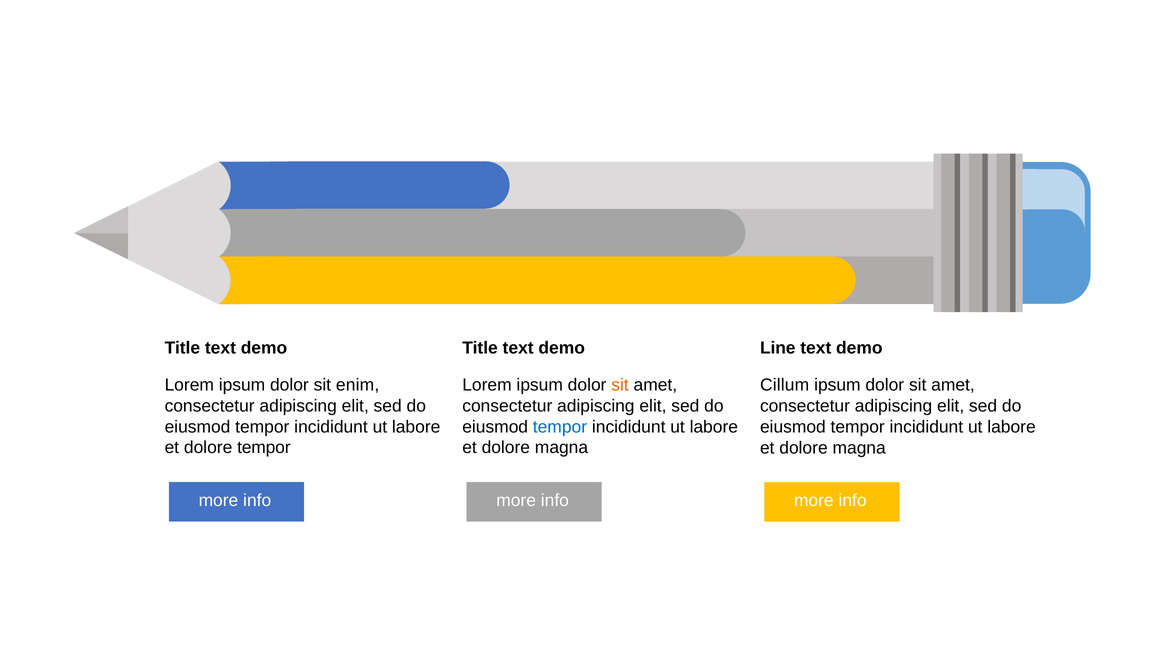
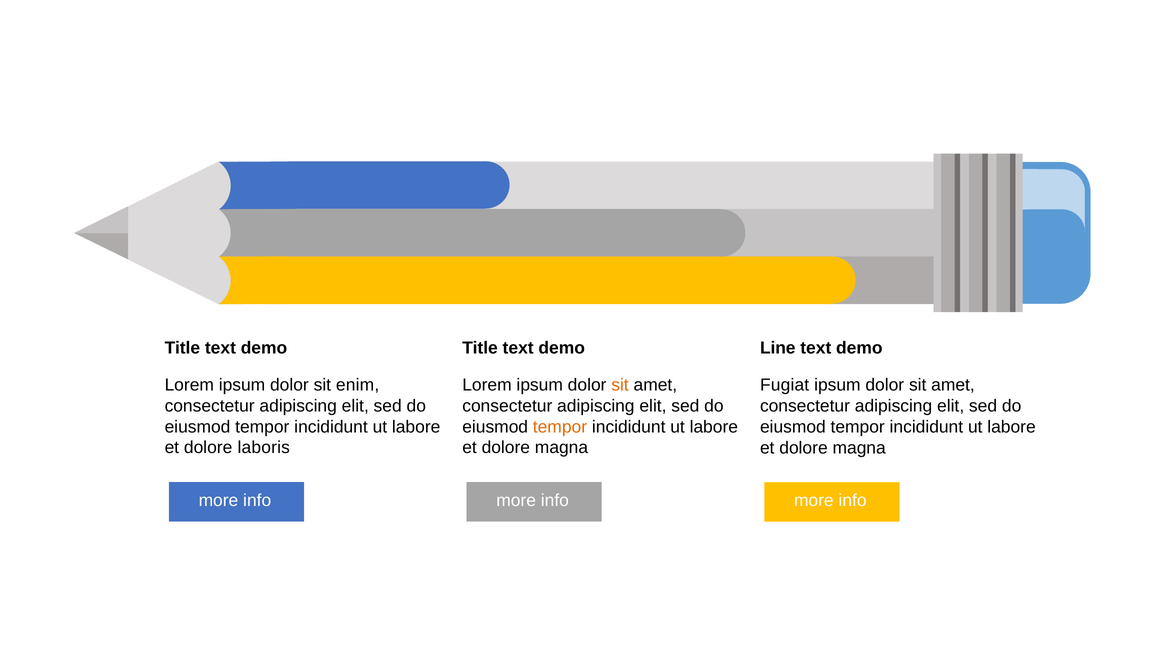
Cillum: Cillum -> Fugiat
tempor at (560, 427) colour: blue -> orange
dolore tempor: tempor -> laboris
